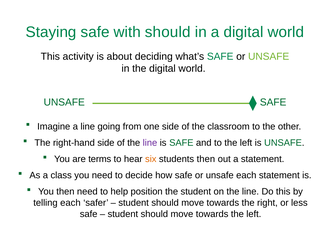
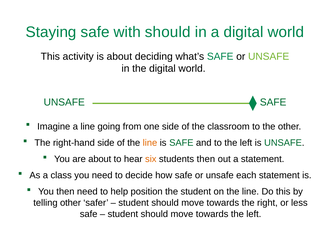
line at (150, 142) colour: purple -> orange
are terms: terms -> about
telling each: each -> other
